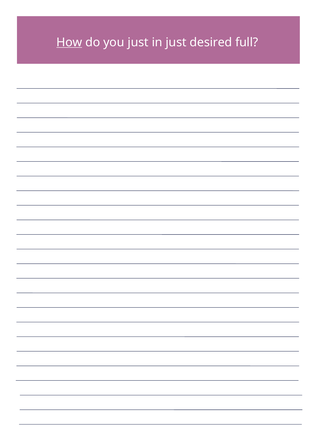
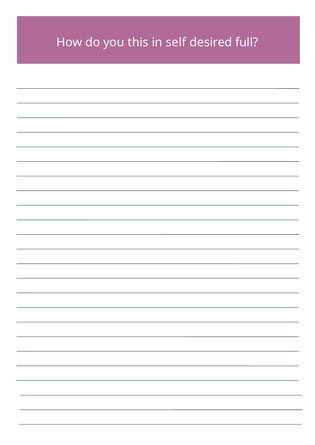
How underline: present -> none
you just: just -> this
in just: just -> self
